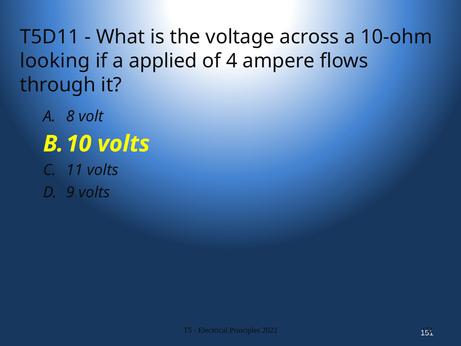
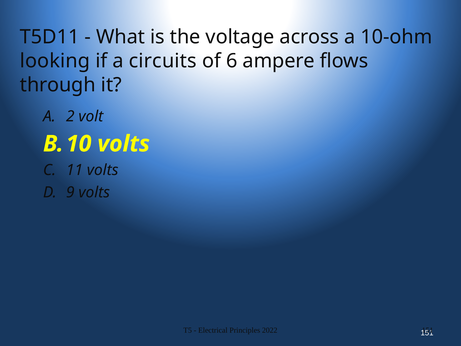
applied: applied -> circuits
4: 4 -> 6
8: 8 -> 2
